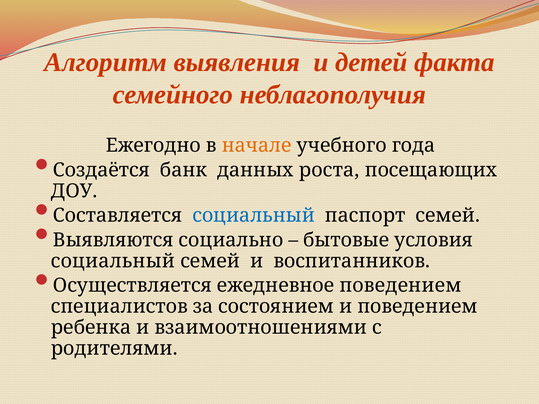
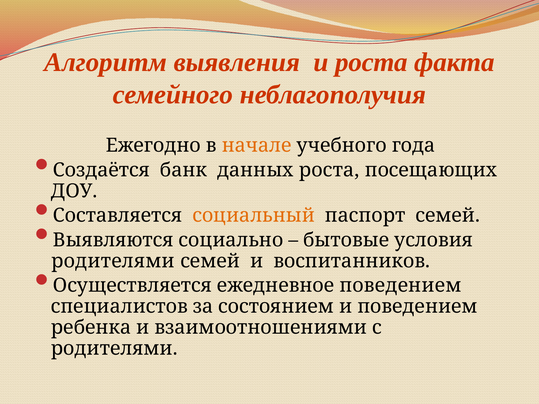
и детей: детей -> роста
социальный at (254, 216) colour: blue -> orange
социальный at (113, 261): социальный -> родителями
